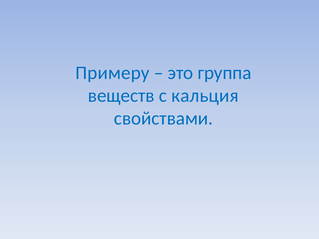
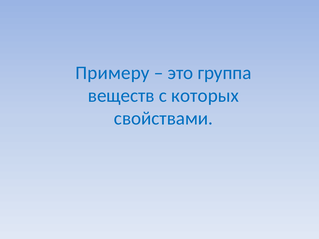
кальция: кальция -> которых
